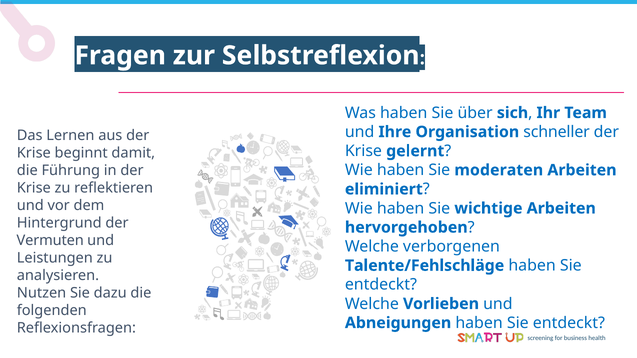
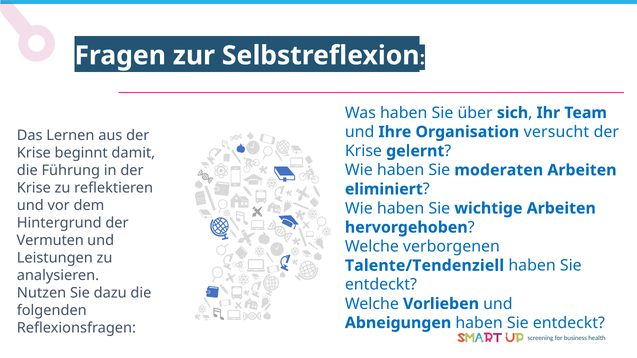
schneller: schneller -> versucht
Talente/Fehlschläge: Talente/Fehlschläge -> Talente/Tendenziell
